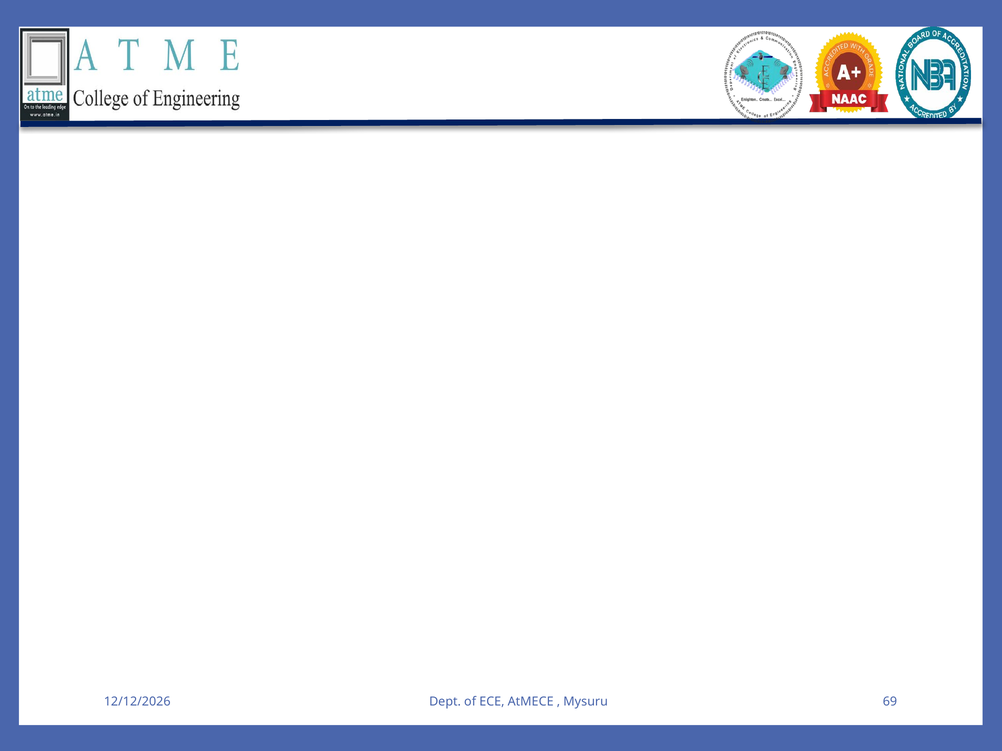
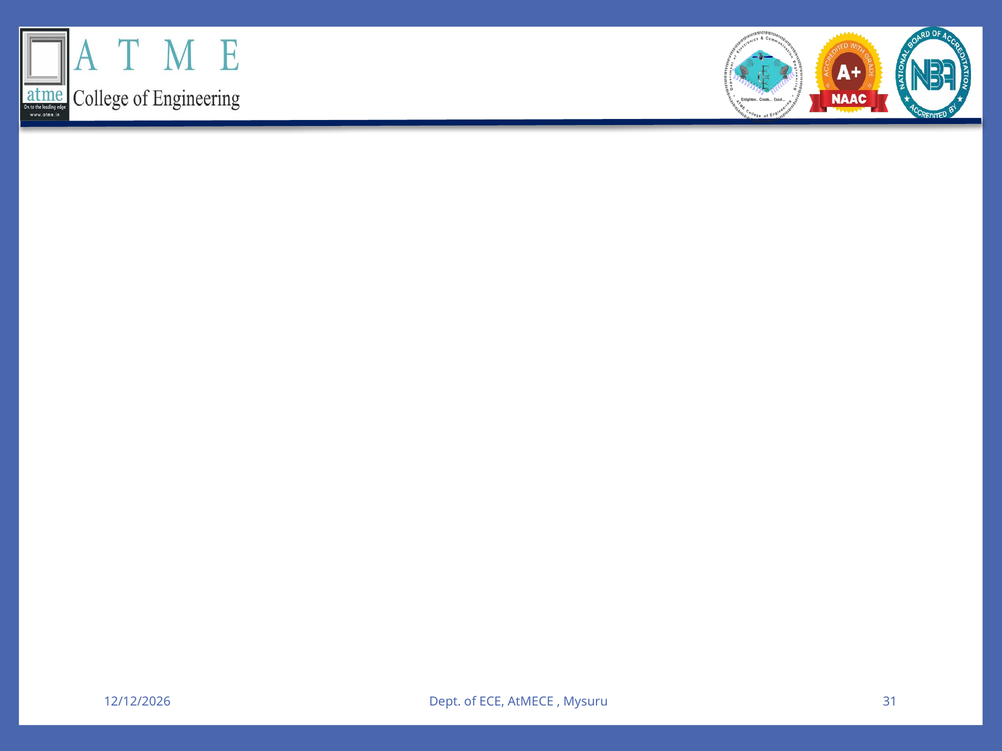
69: 69 -> 31
